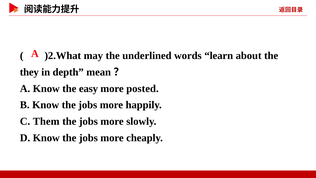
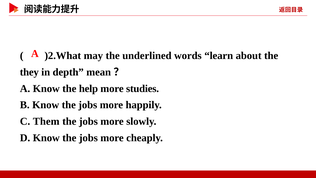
easy: easy -> help
posted: posted -> studies
